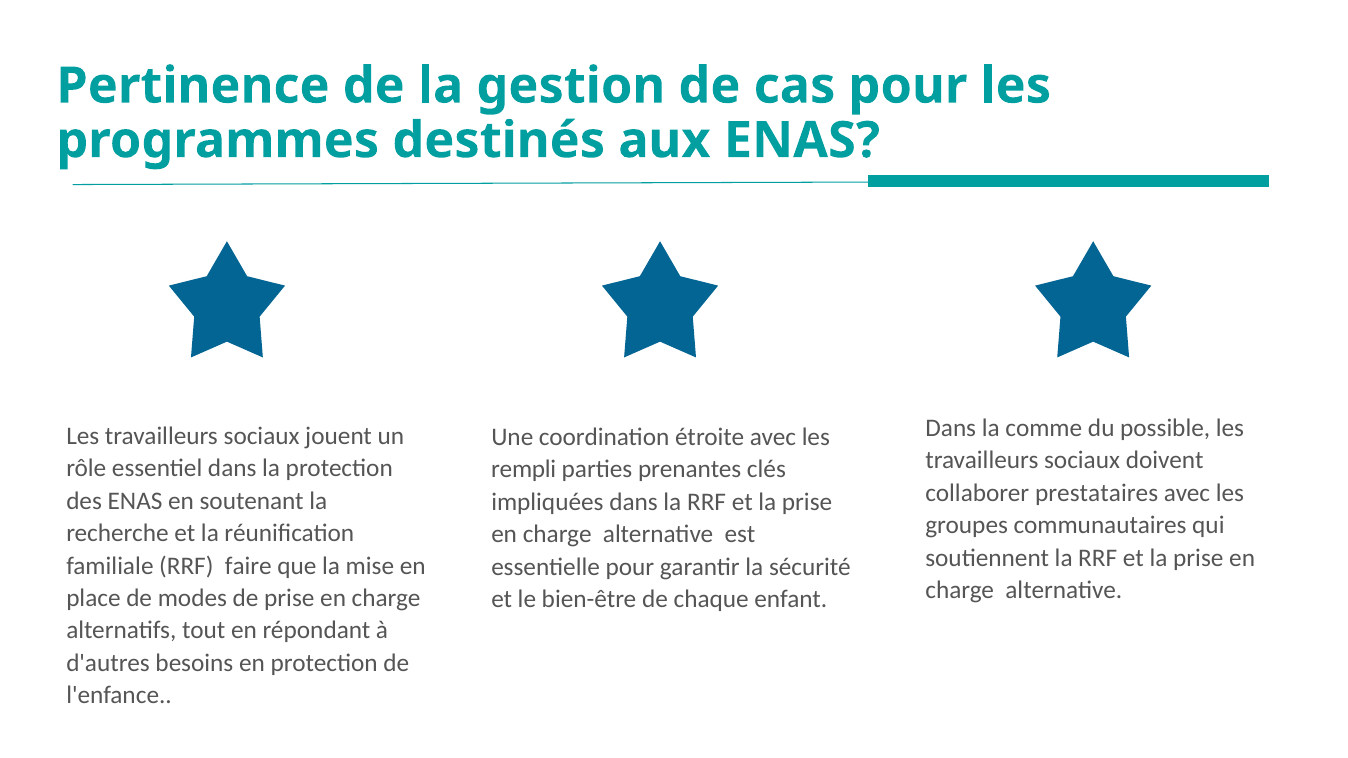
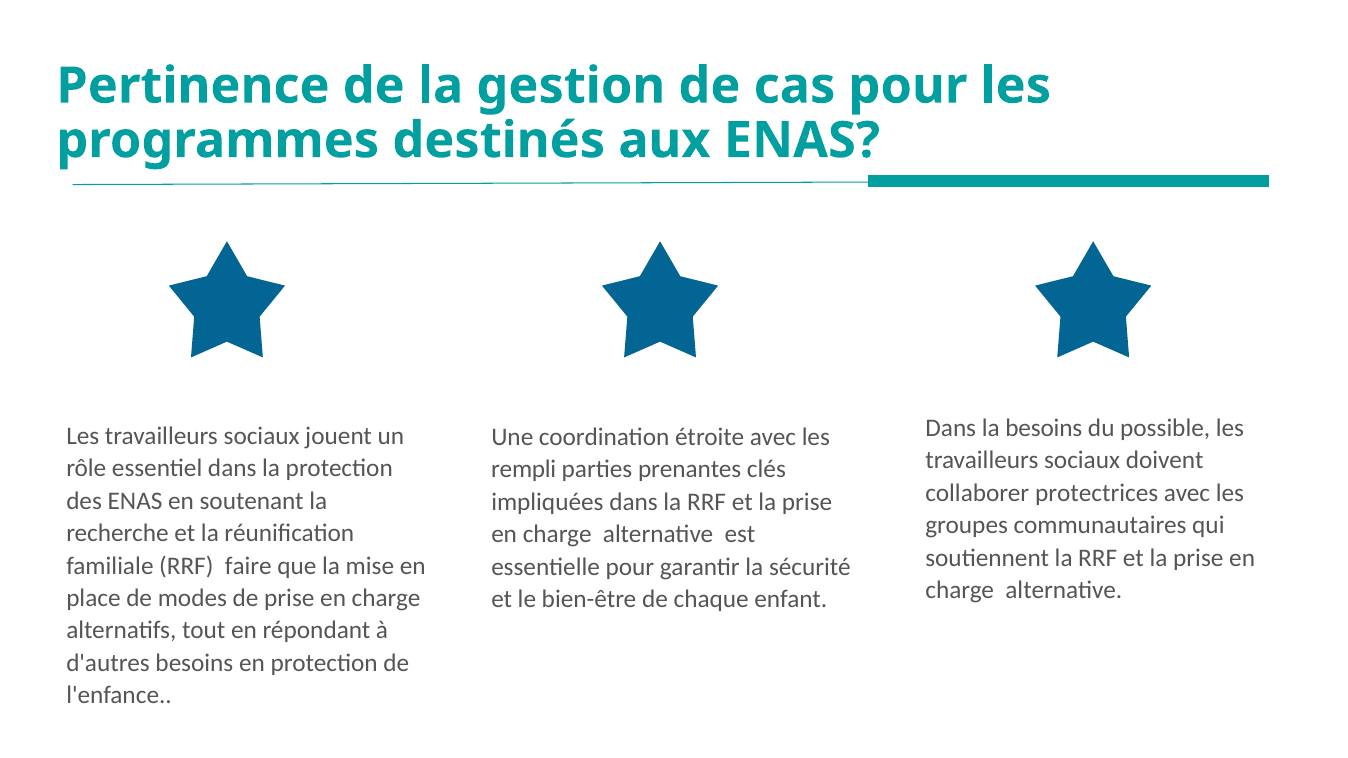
la comme: comme -> besoins
prestataires: prestataires -> protectrices
